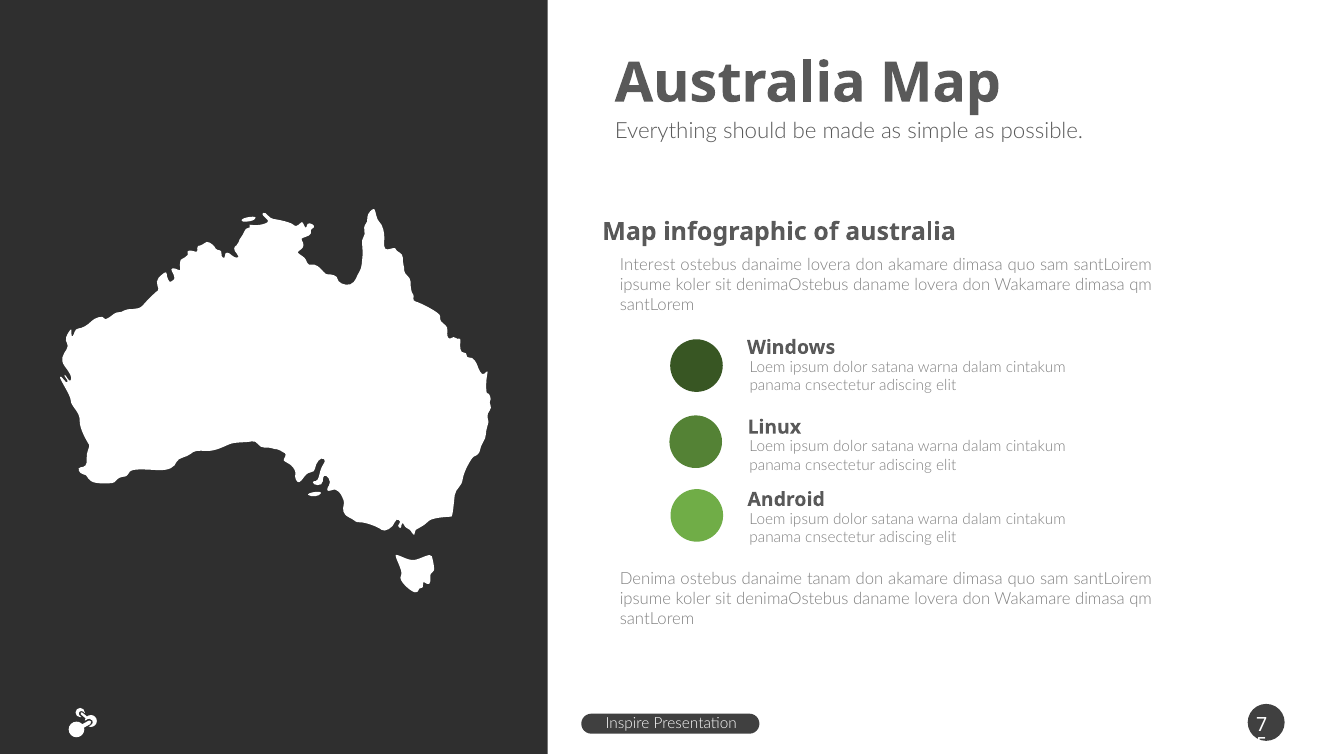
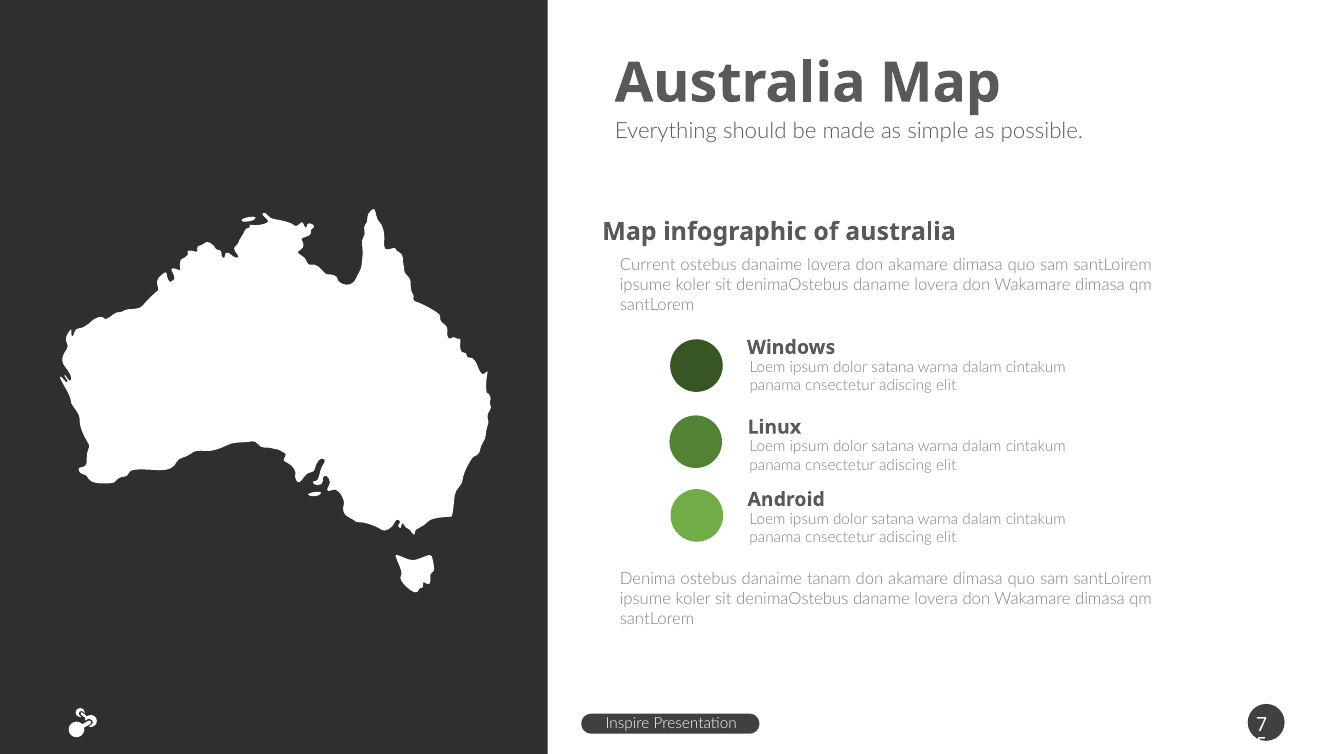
Interest: Interest -> Current
